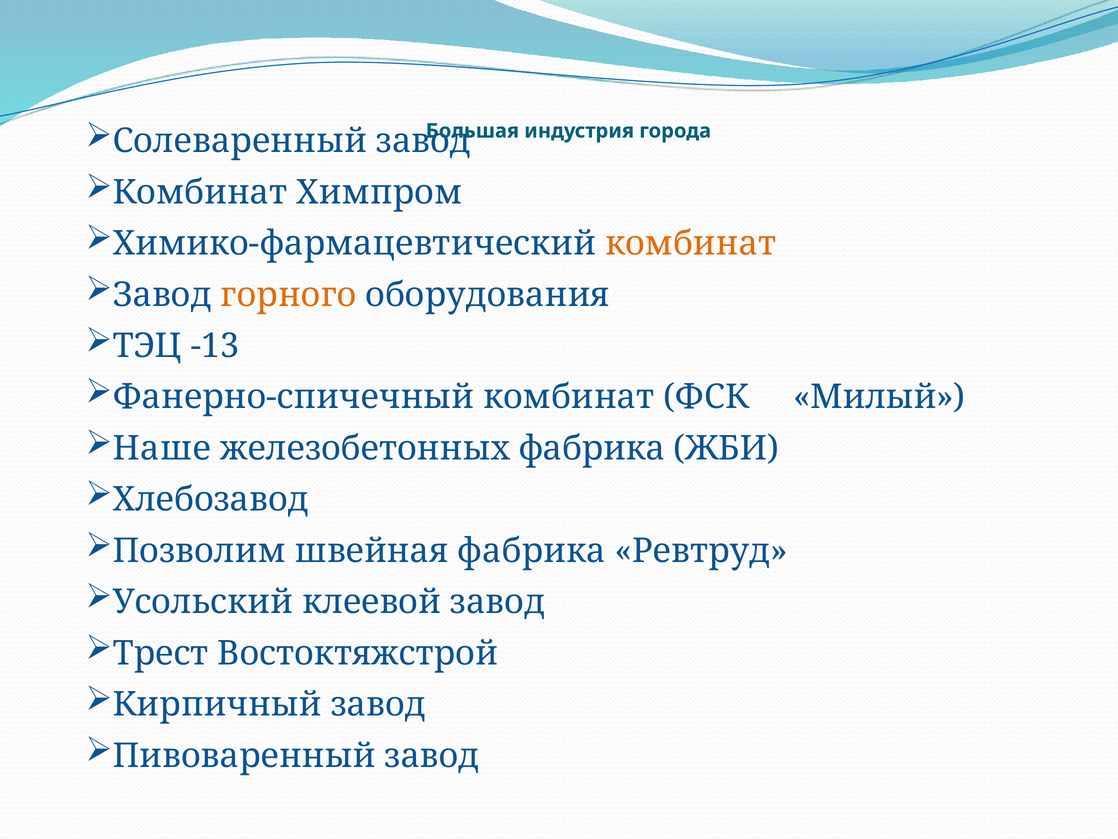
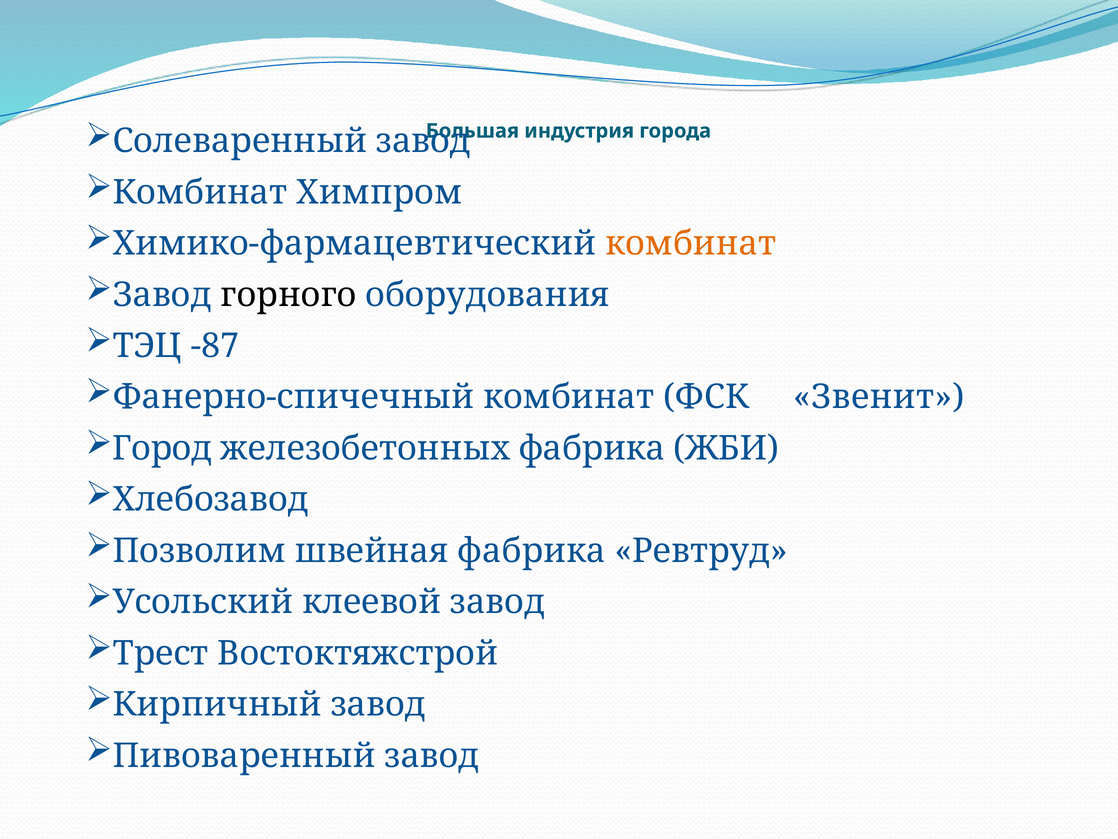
горного colour: orange -> black
-13: -13 -> -87
Милый: Милый -> Звенит
Наше: Наше -> Город
